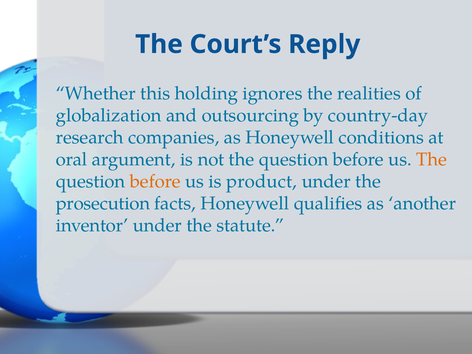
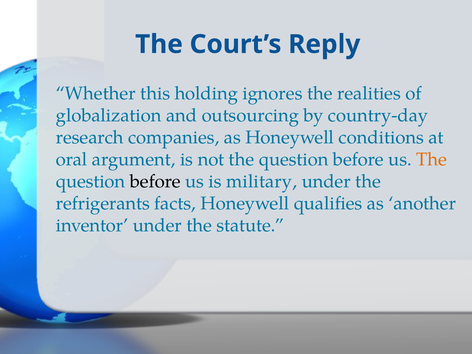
before at (155, 181) colour: orange -> black
product: product -> military
prosecution: prosecution -> refrigerants
